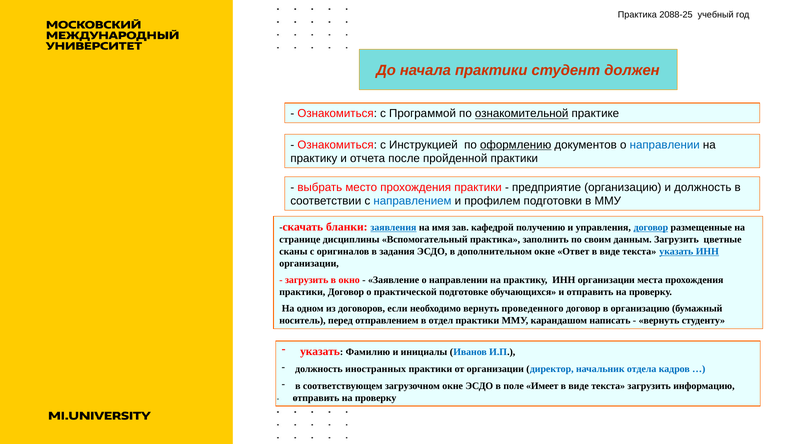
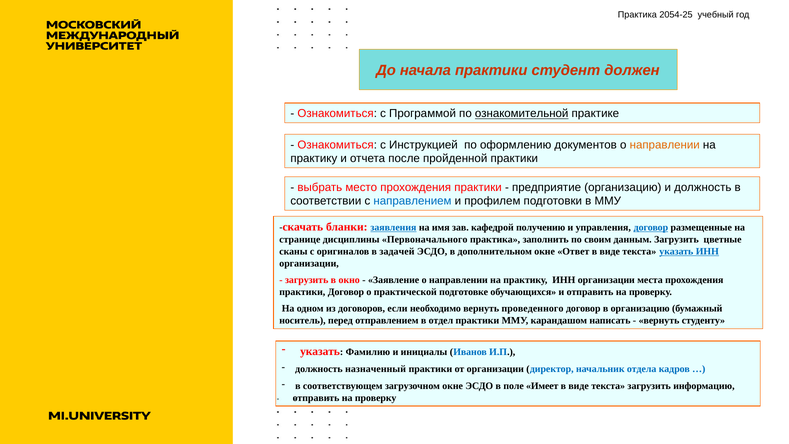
2088-25: 2088-25 -> 2054-25
оформлению underline: present -> none
направлении at (665, 145) colour: blue -> orange
Вспомогательный: Вспомогательный -> Первоначального
задания: задания -> задачей
иностранных: иностранных -> назначенный
